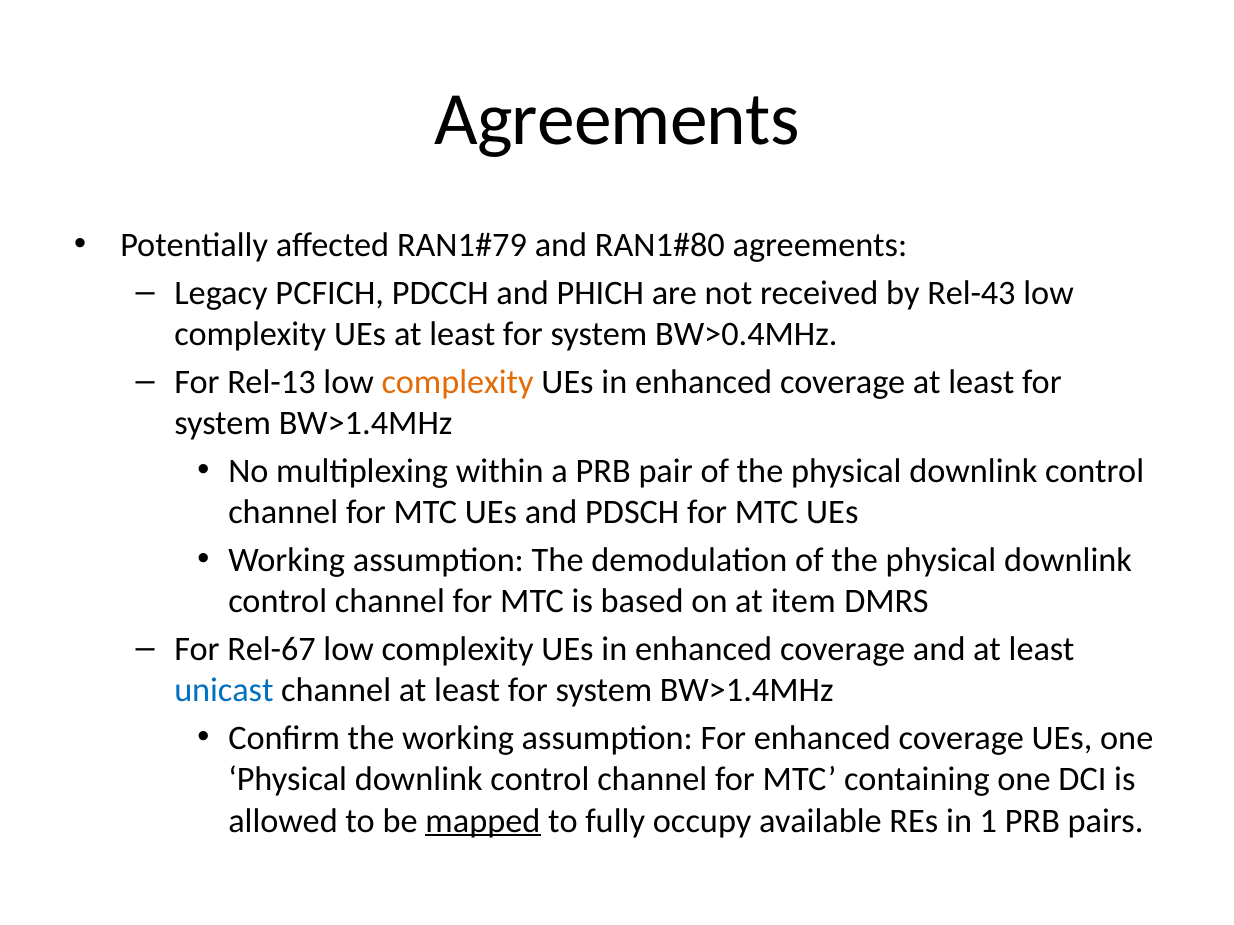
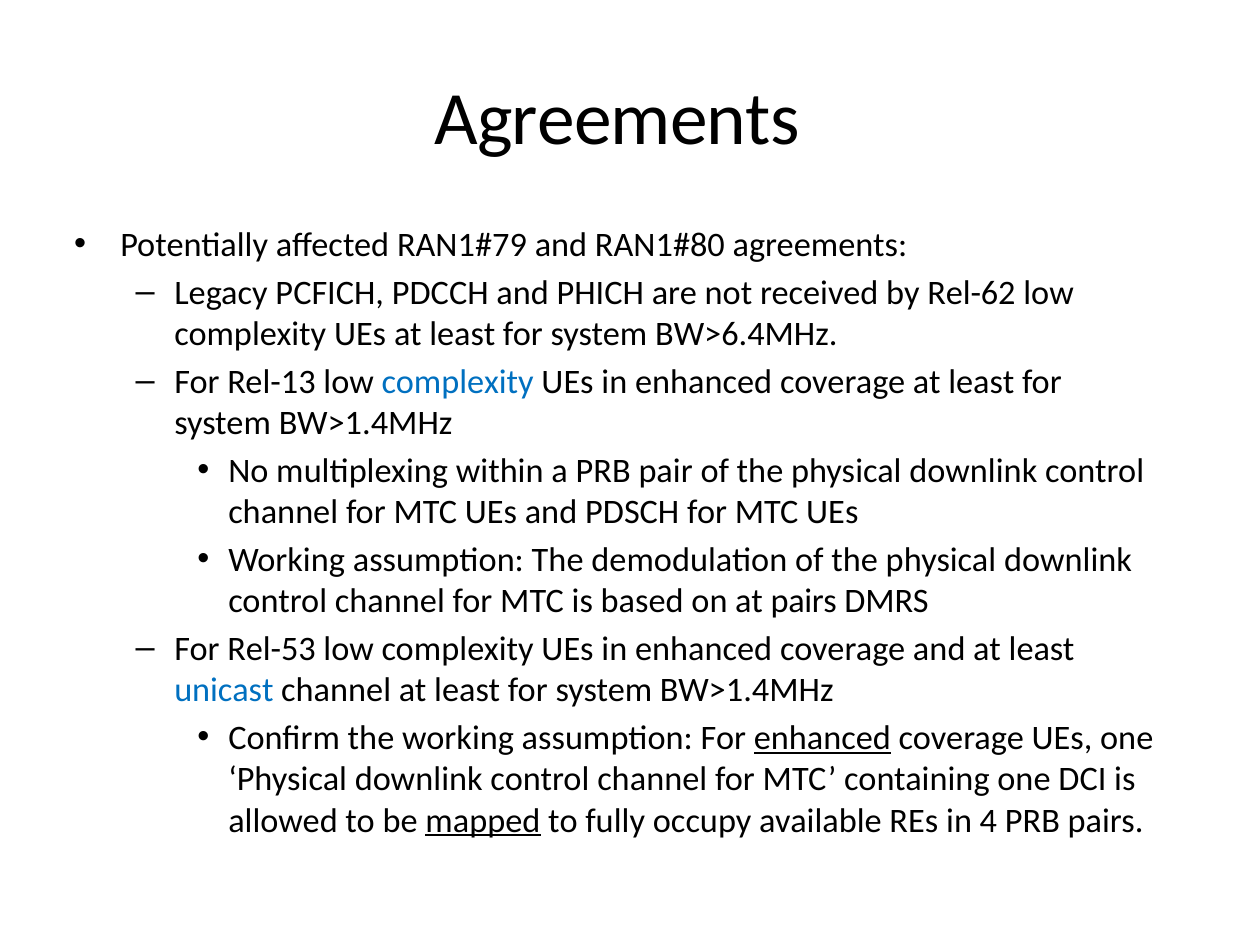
Rel-43: Rel-43 -> Rel-62
BW>0.4MHz: BW>0.4MHz -> BW>6.4MHz
complexity at (458, 382) colour: orange -> blue
at item: item -> pairs
Rel-67: Rel-67 -> Rel-53
enhanced at (822, 739) underline: none -> present
1: 1 -> 4
